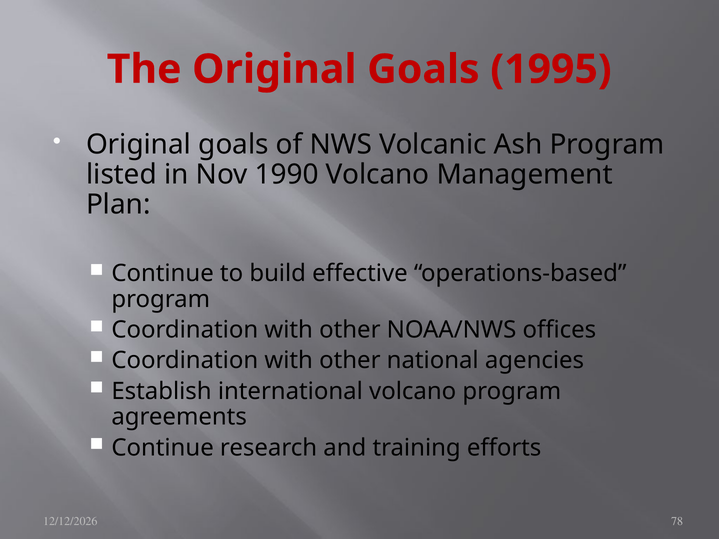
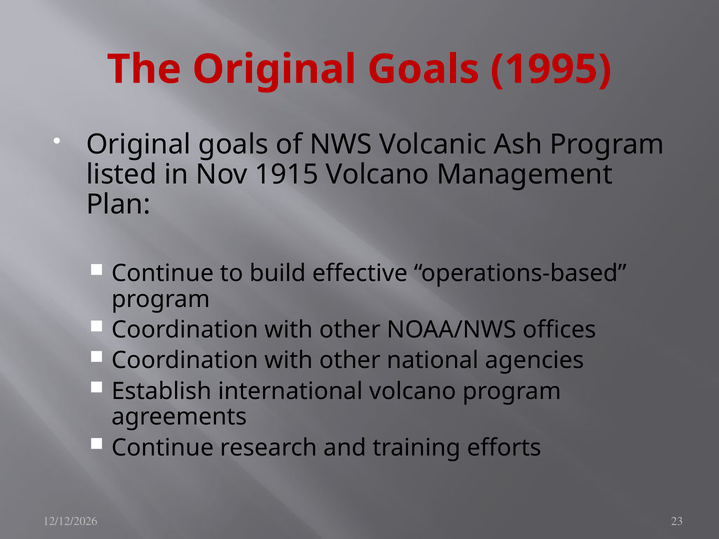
1990: 1990 -> 1915
78: 78 -> 23
